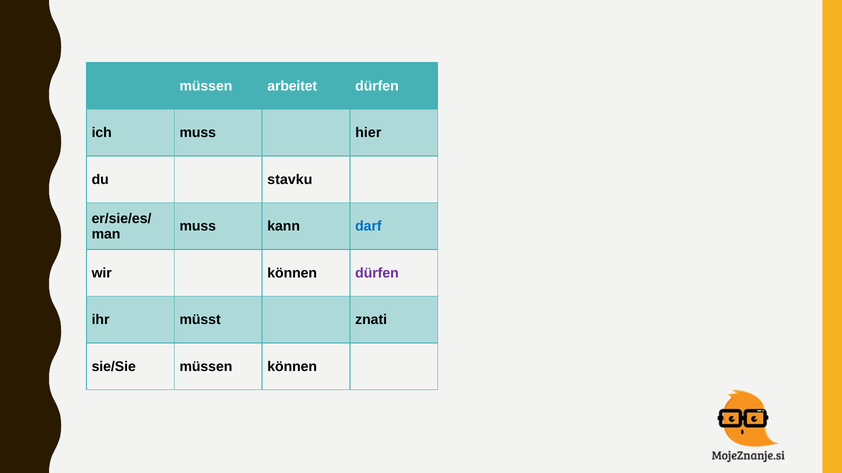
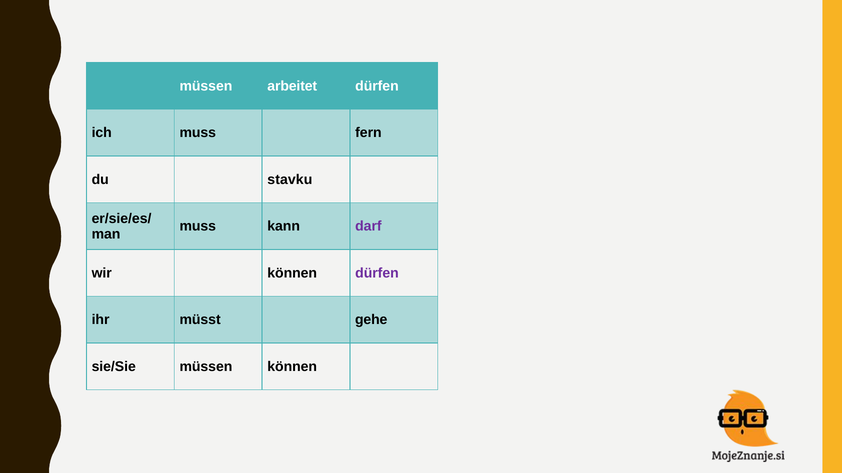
hier: hier -> fern
darf colour: blue -> purple
znati: znati -> gehe
